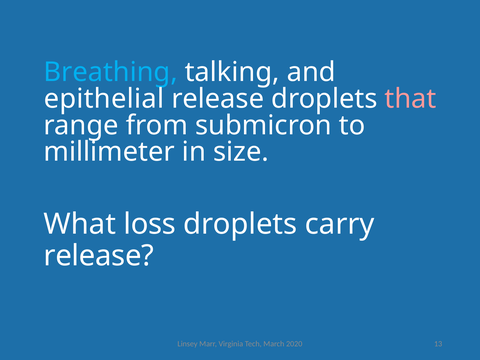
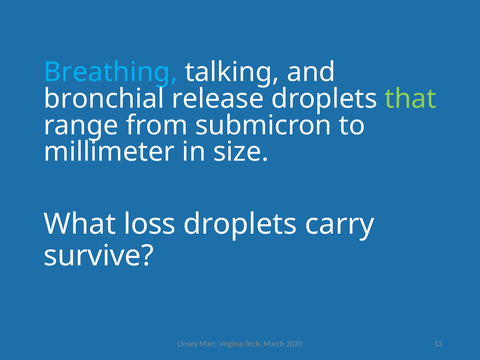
epithelial: epithelial -> bronchial
that colour: pink -> light green
release at (99, 256): release -> survive
